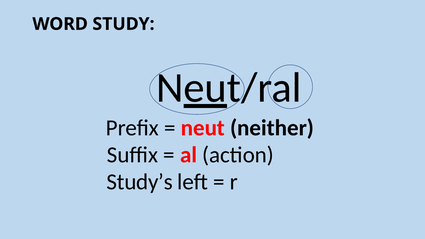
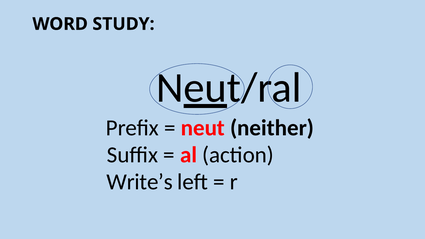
Study’s: Study’s -> Write’s
